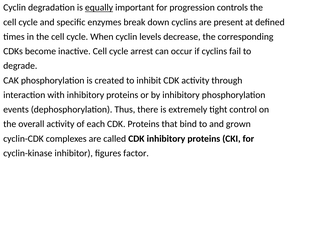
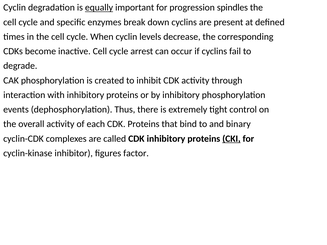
controls: controls -> spindles
grown: grown -> binary
CKI underline: none -> present
